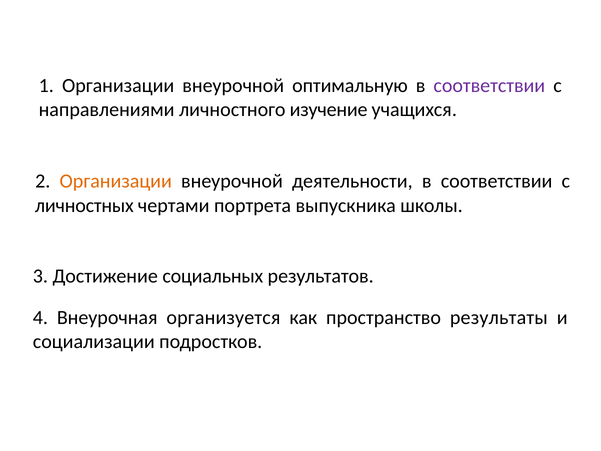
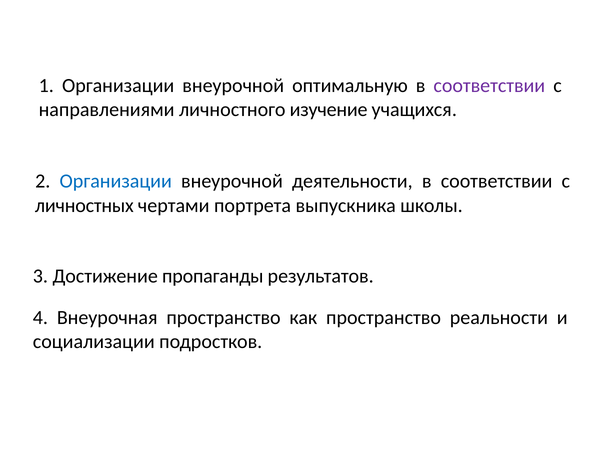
Организации at (116, 181) colour: orange -> blue
социальных: социальных -> пропаганды
Внеурочная организуется: организуется -> пространство
результаты: результаты -> реальности
